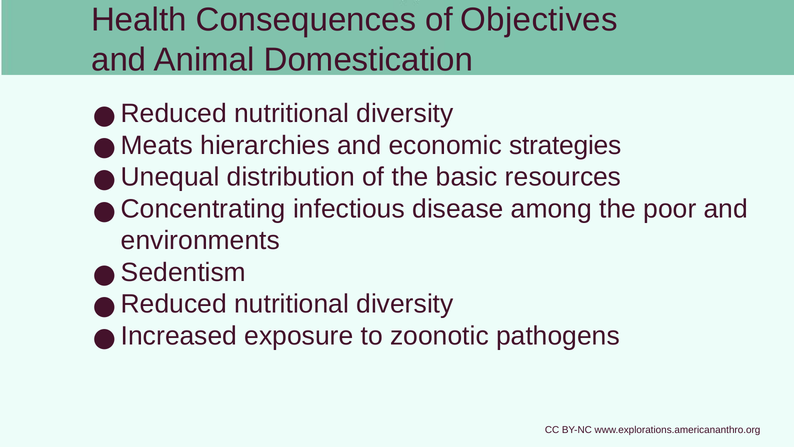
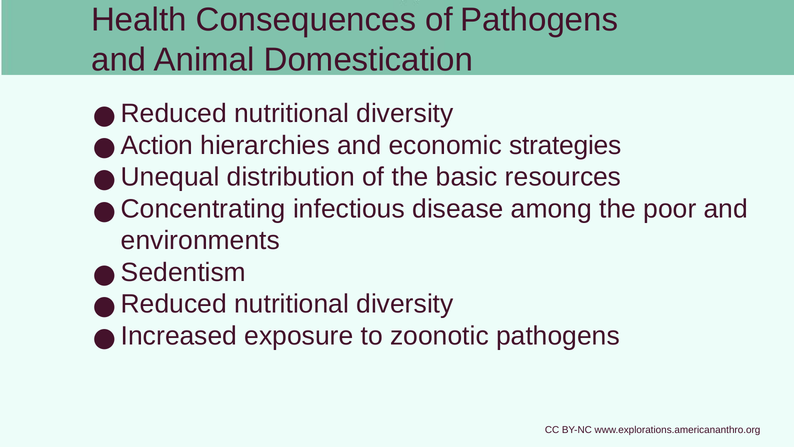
of Objectives: Objectives -> Pathogens
Meats: Meats -> Action
